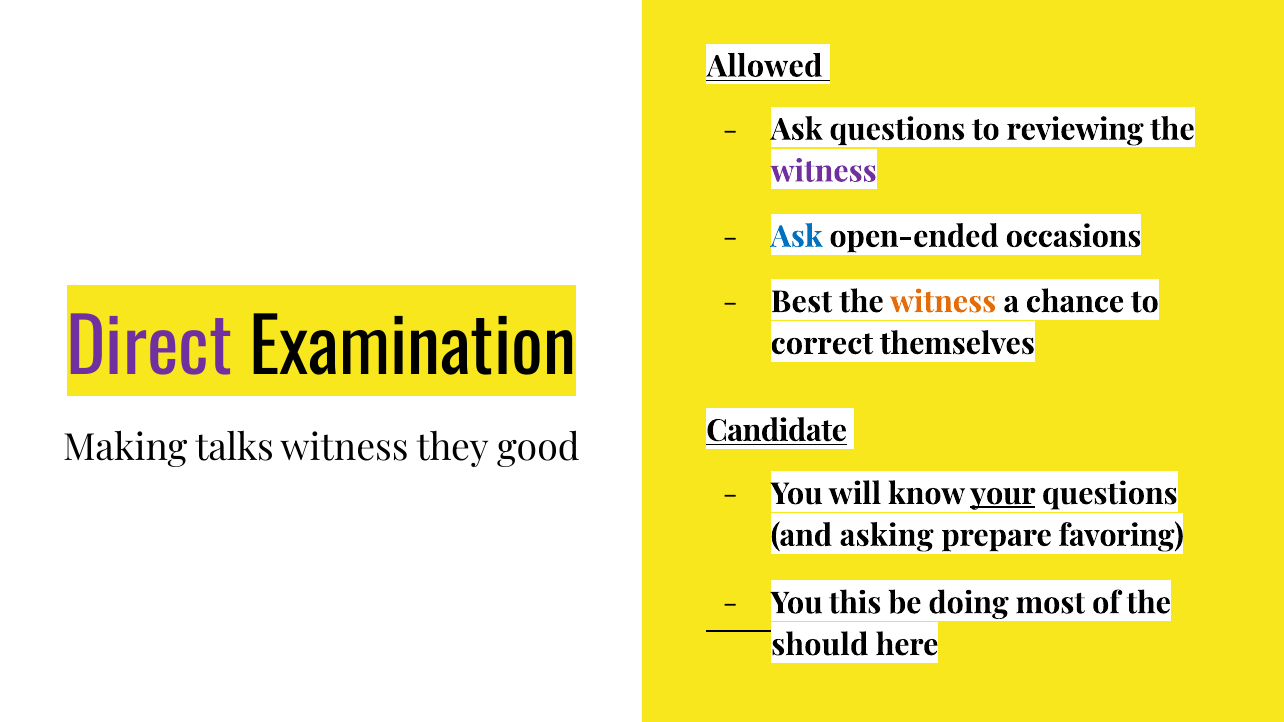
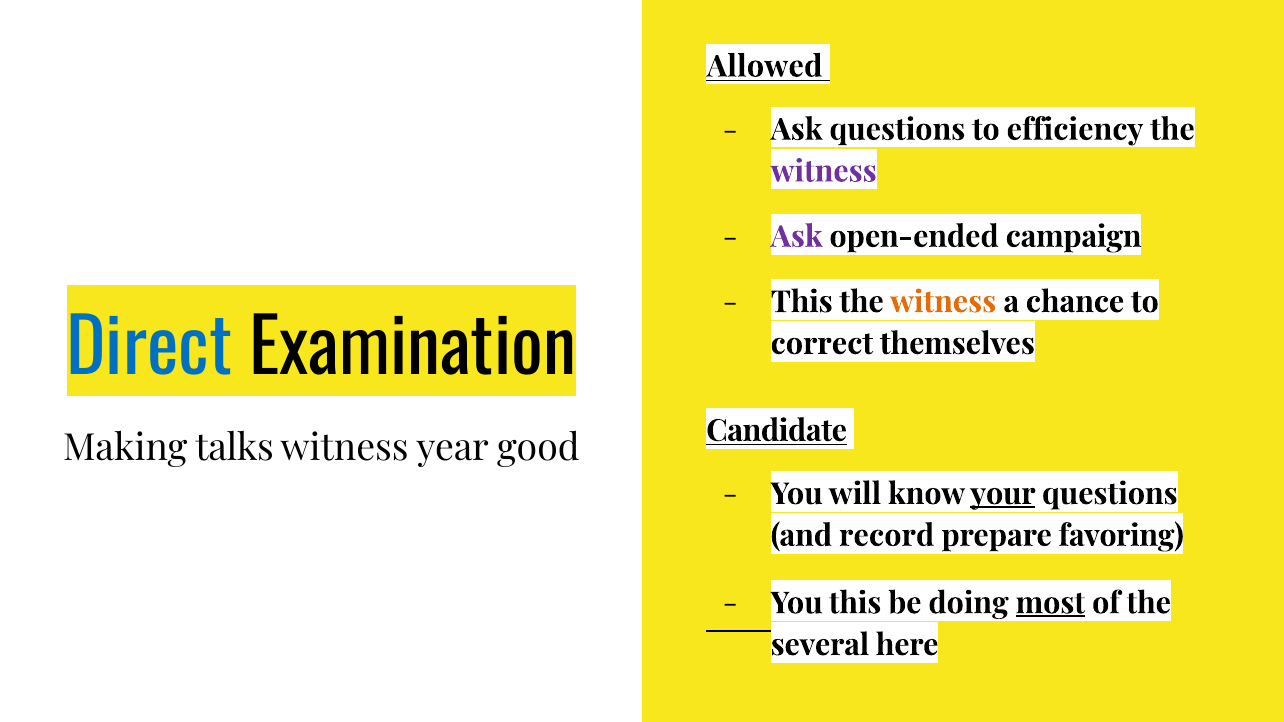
reviewing: reviewing -> efficiency
Ask at (797, 237) colour: blue -> purple
occasions: occasions -> campaign
Best at (801, 302): Best -> This
Direct colour: purple -> blue
they: they -> year
asking: asking -> record
most underline: none -> present
should: should -> several
